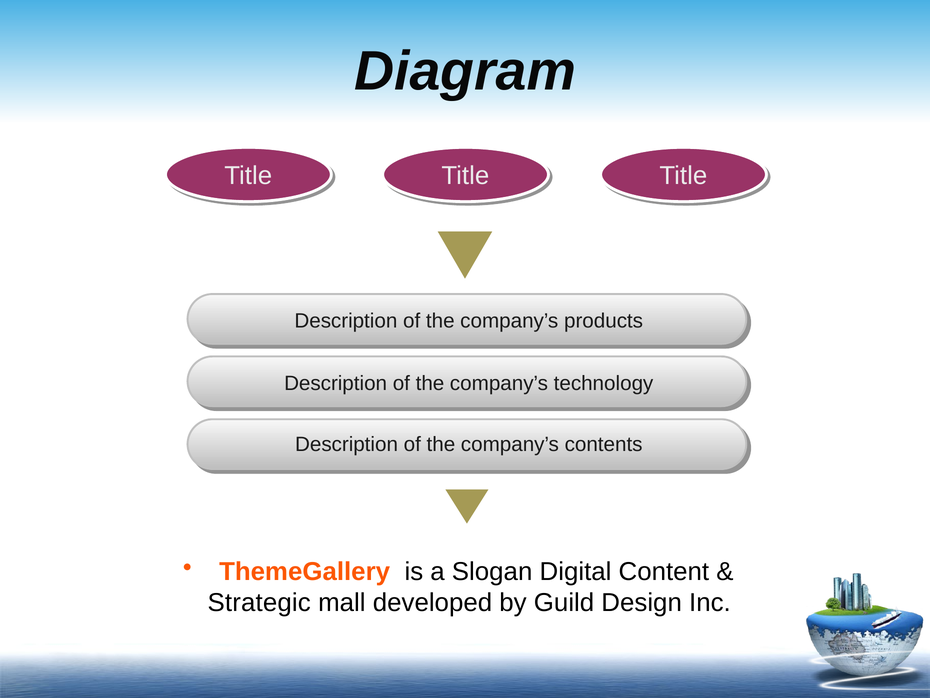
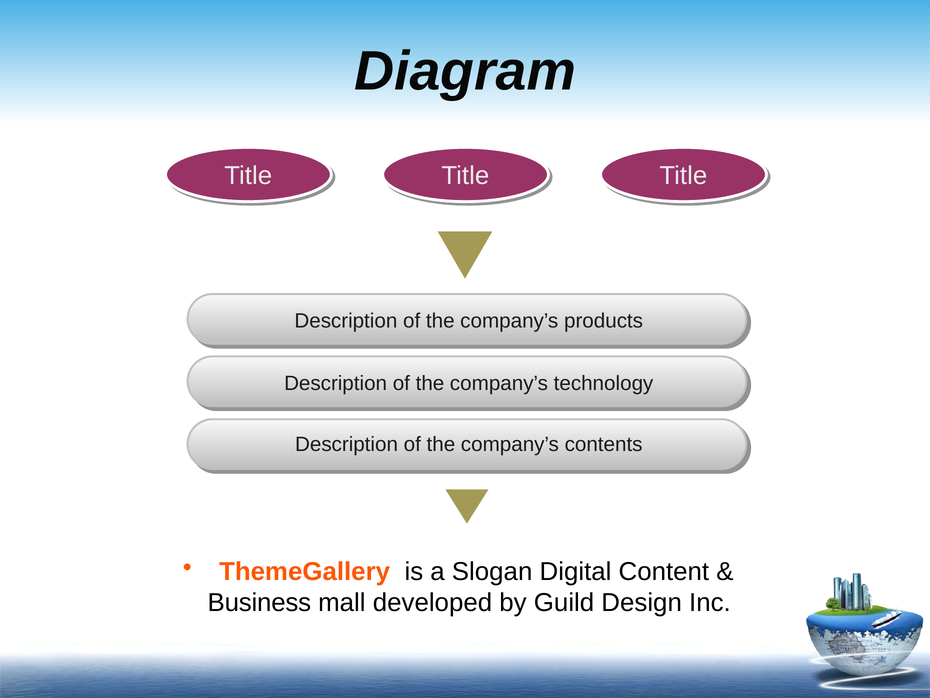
Strategic: Strategic -> Business
